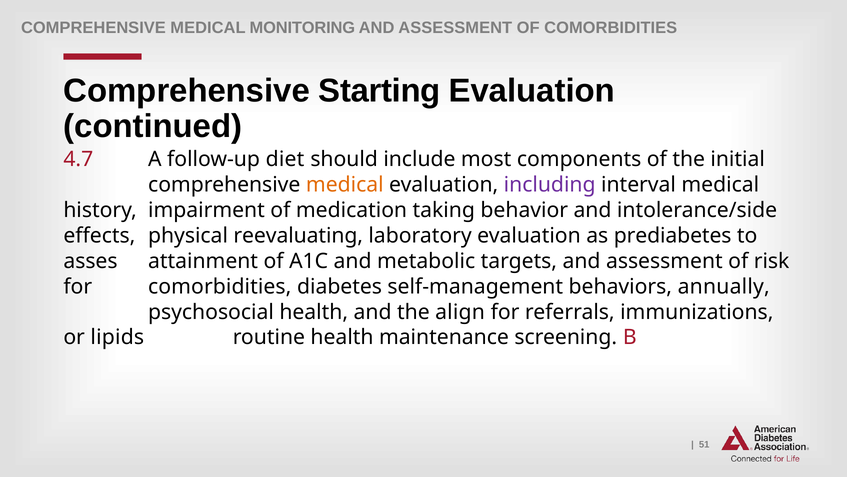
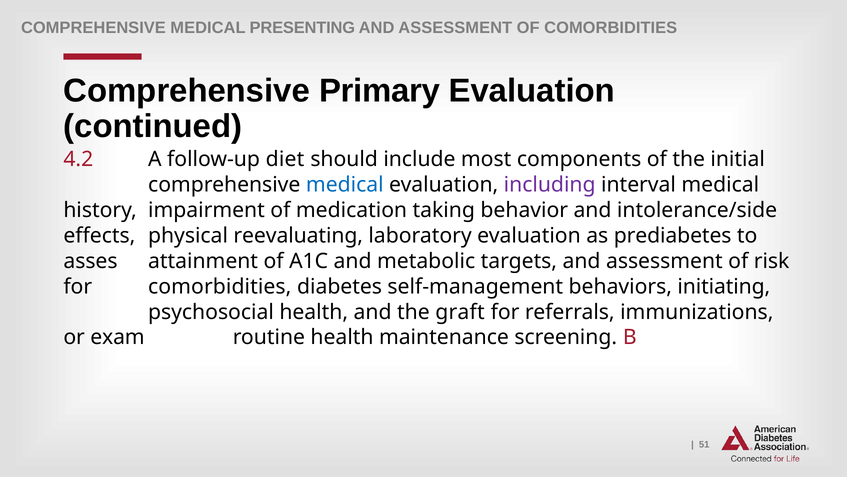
MONITORING: MONITORING -> PRESENTING
Starting: Starting -> Primary
4.7: 4.7 -> 4.2
medical at (345, 185) colour: orange -> blue
annually: annually -> initiating
align: align -> graft
lipids: lipids -> exam
